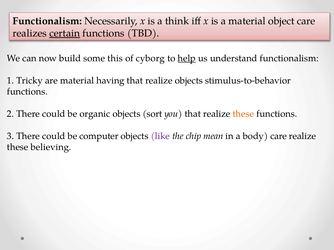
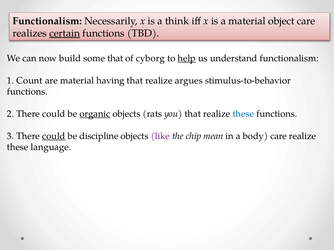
some this: this -> that
Tricky: Tricky -> Count
realize objects: objects -> argues
organic underline: none -> present
sort: sort -> rats
these at (243, 114) colour: orange -> blue
could at (54, 136) underline: none -> present
computer: computer -> discipline
believing: believing -> language
